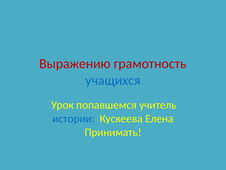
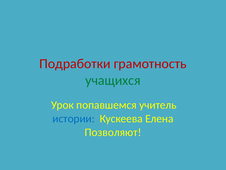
Выражению: Выражению -> Подработки
учащихся colour: blue -> green
Принимать: Принимать -> Позволяют
